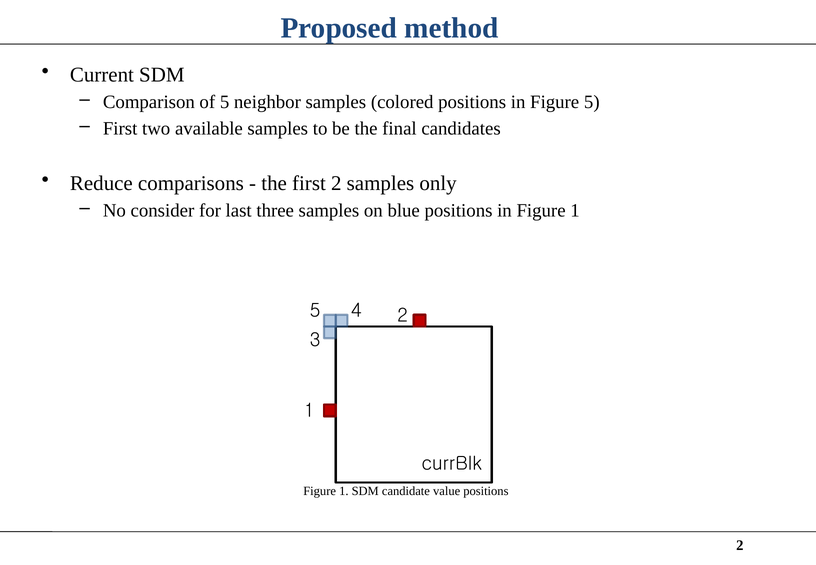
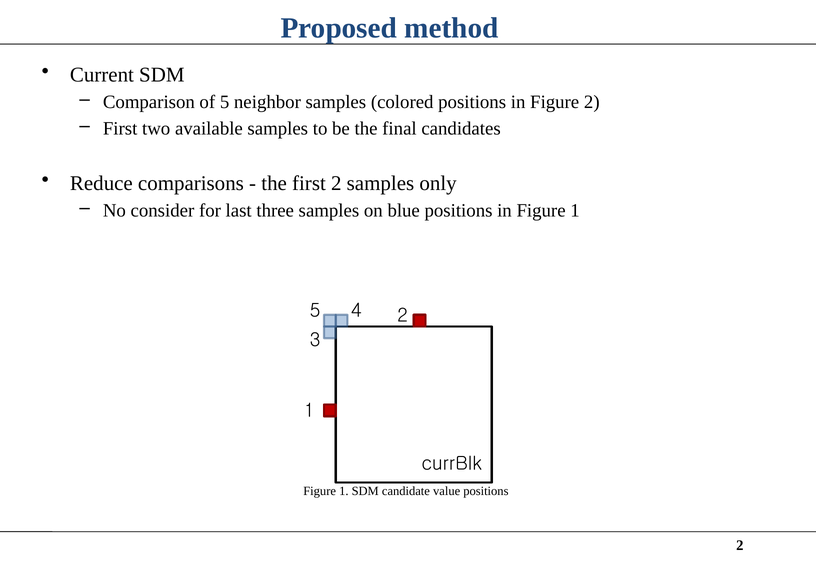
Figure 5: 5 -> 2
